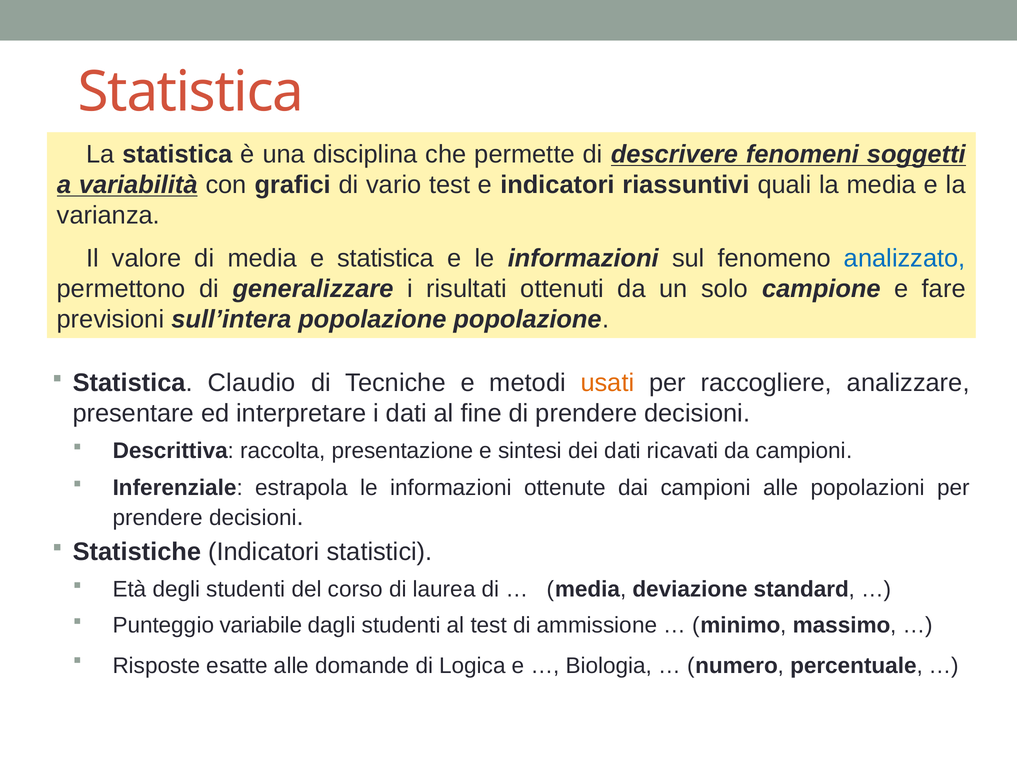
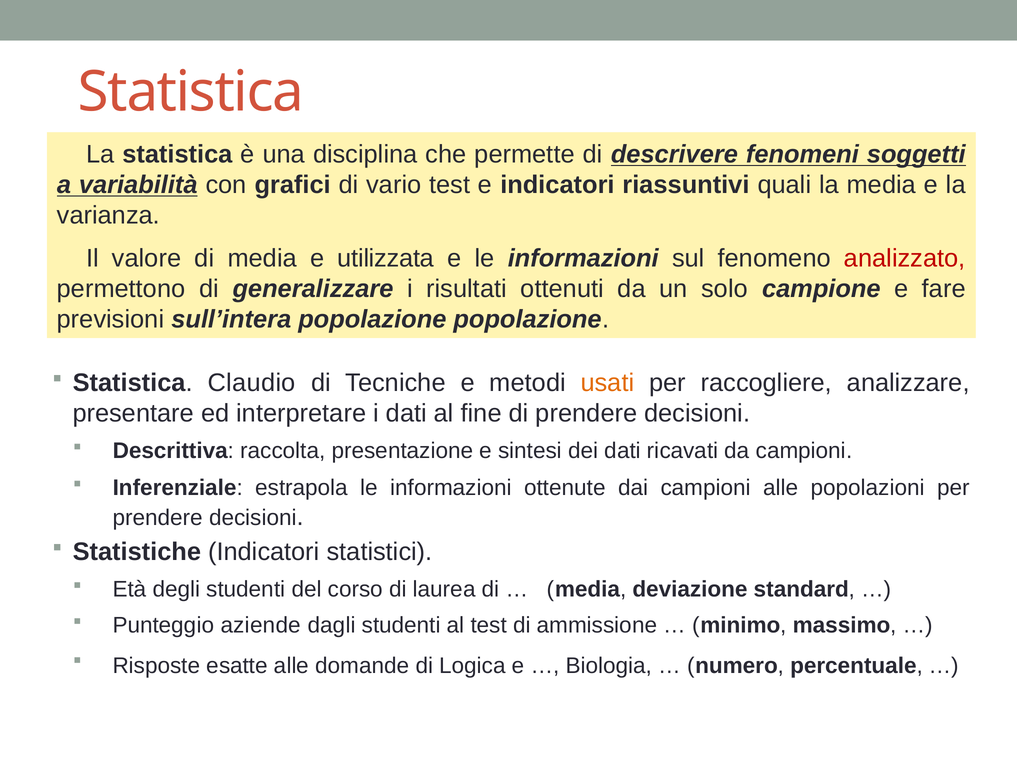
e statistica: statistica -> utilizzata
analizzato colour: blue -> red
variabile: variabile -> aziende
